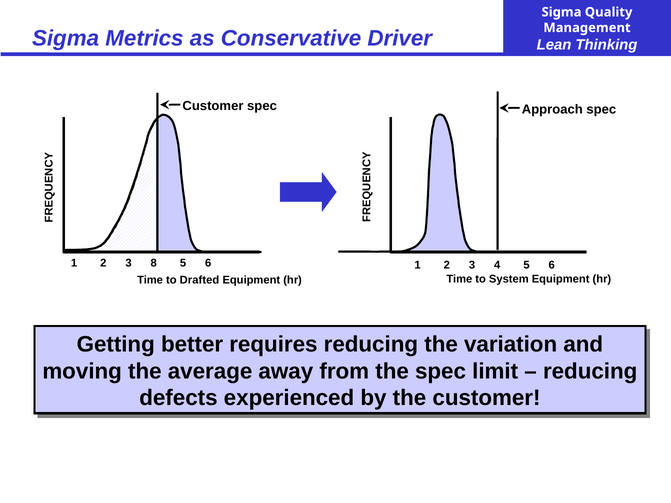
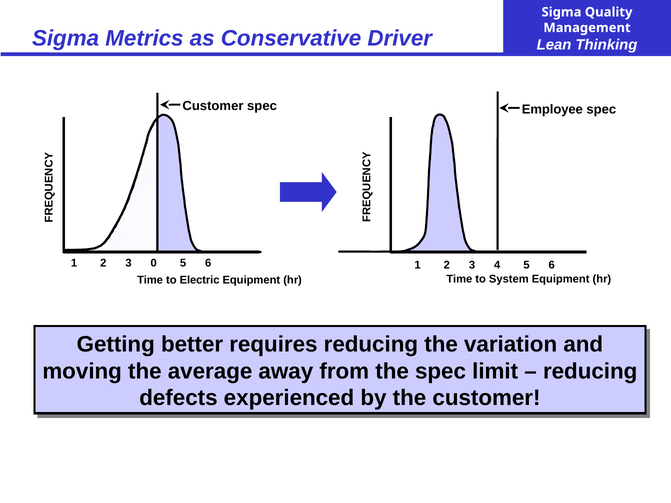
Approach: Approach -> Employee
8: 8 -> 0
Drafted: Drafted -> Electric
